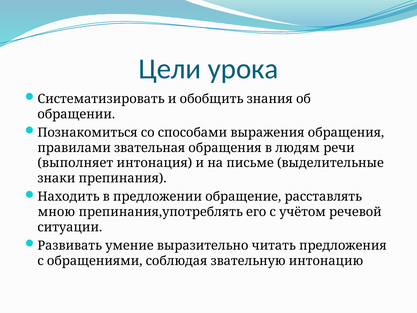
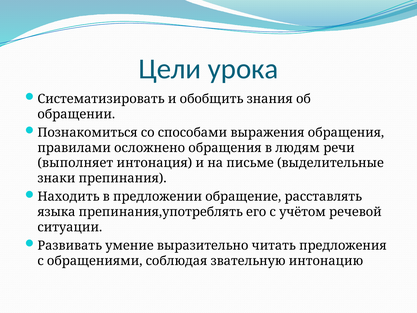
звательная: звательная -> осложнено
мною: мною -> языка
